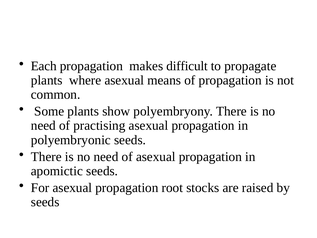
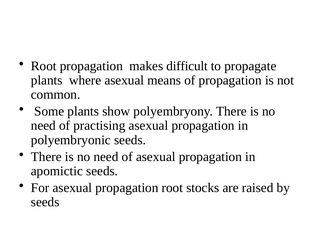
Each at (44, 66): Each -> Root
